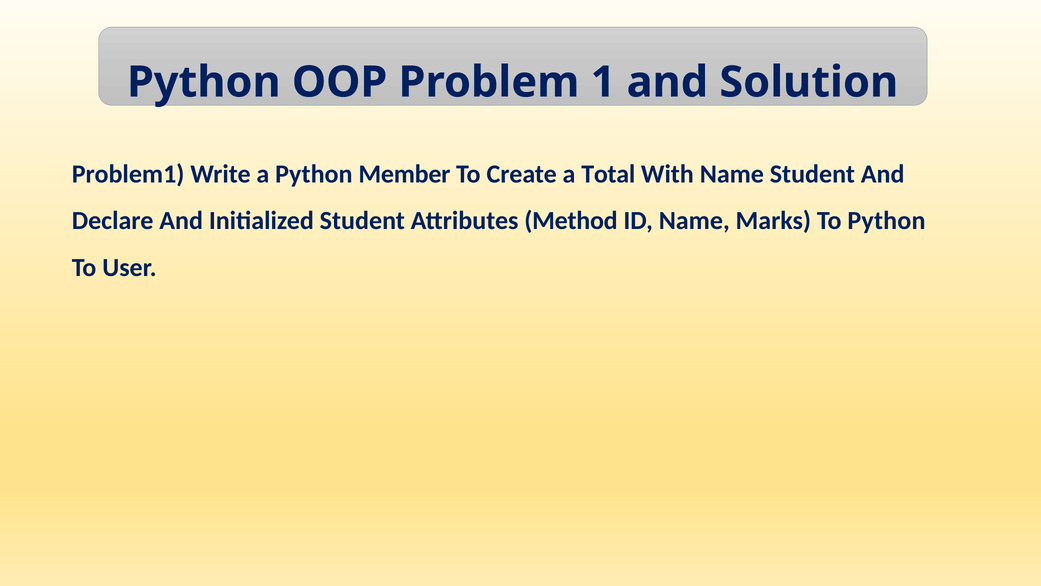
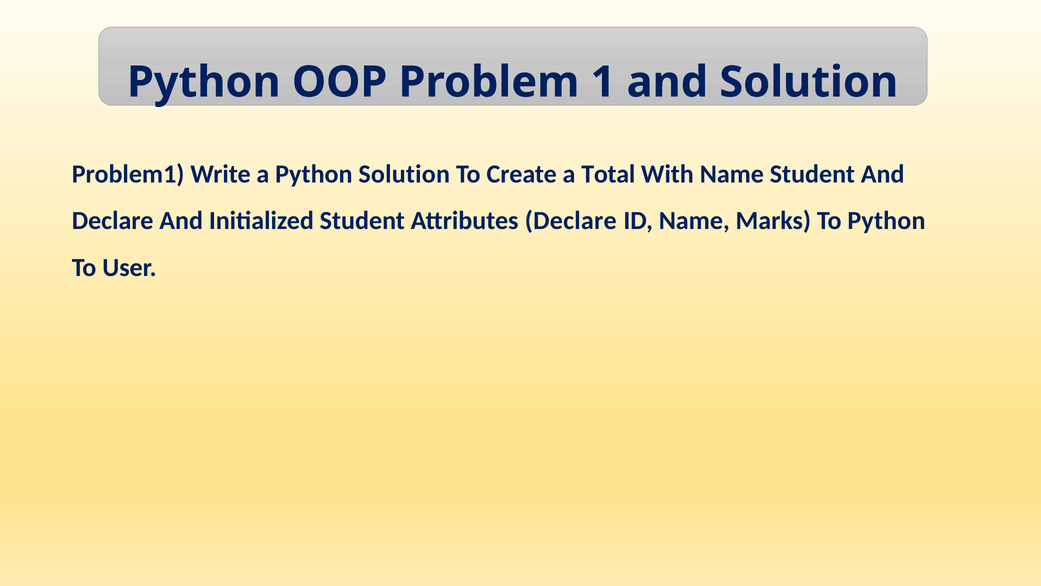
Python Member: Member -> Solution
Attributes Method: Method -> Declare
